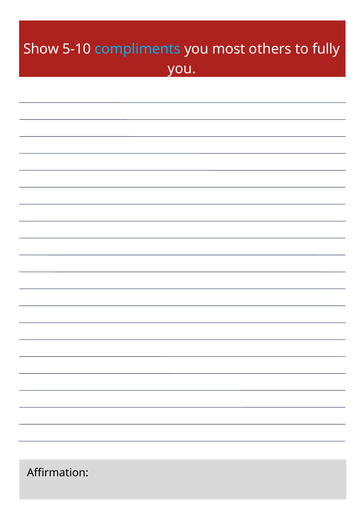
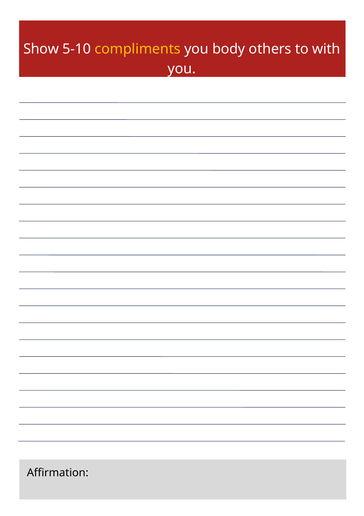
compliments colour: light blue -> yellow
most: most -> body
fully: fully -> with
